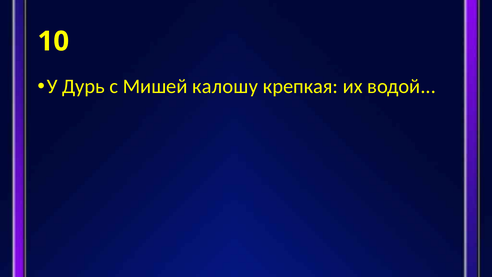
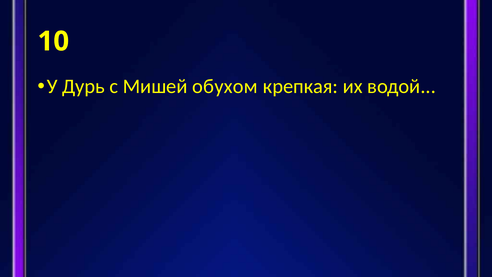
калошу: калошу -> обухом
